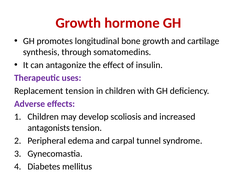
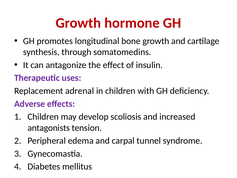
Replacement tension: tension -> adrenal
